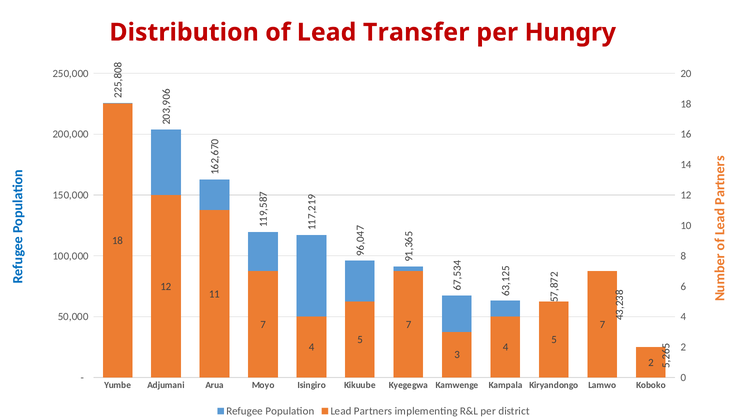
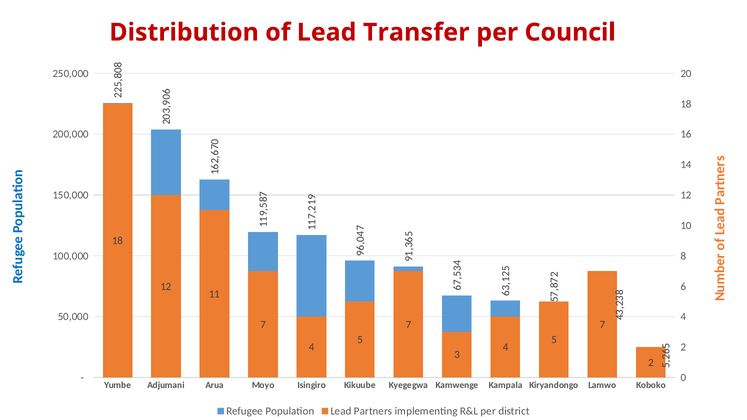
Hungry: Hungry -> Council
